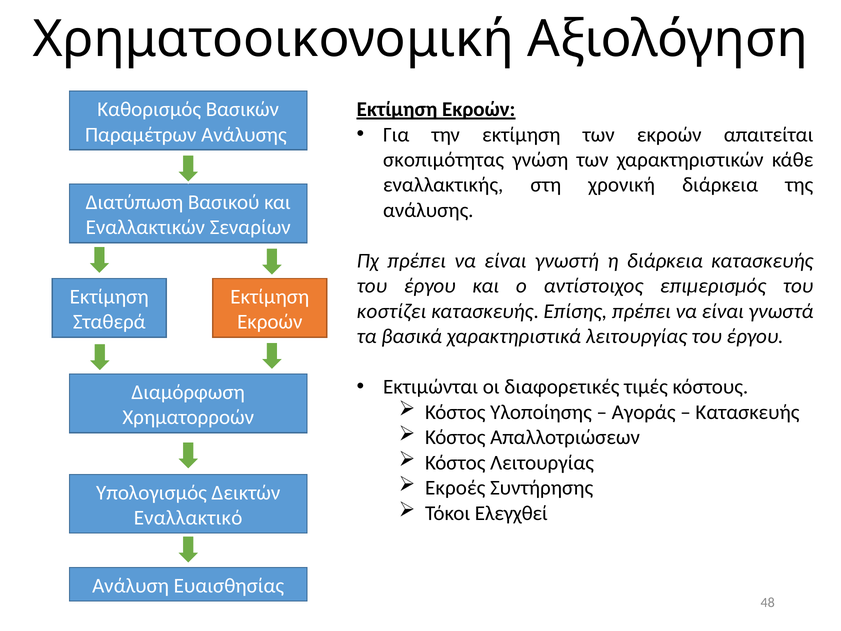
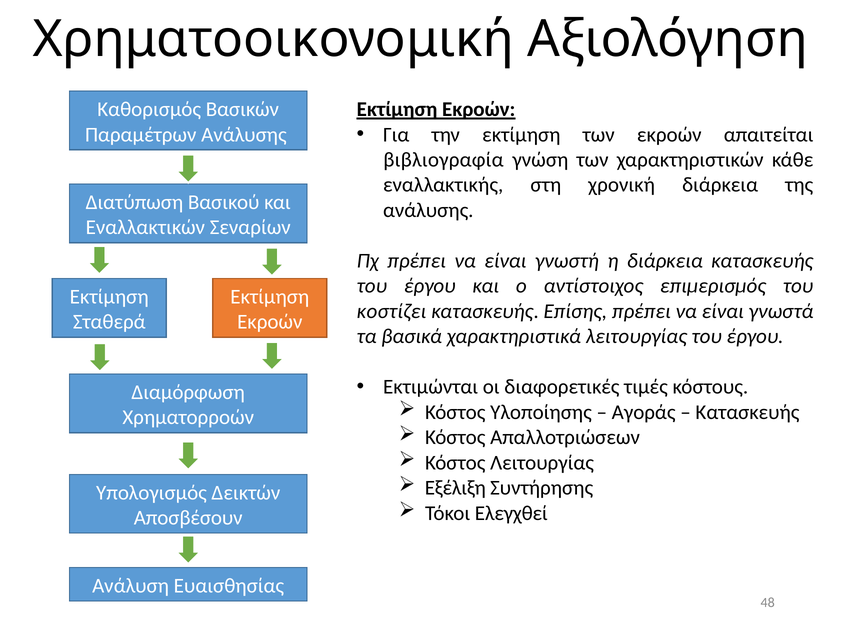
σκοπιμότητας: σκοπιμότητας -> βιβλιογραφία
Εκροές: Εκροές -> Εξέλιξη
Εναλλακτικό: Εναλλακτικό -> Αποσβέσουν
